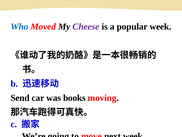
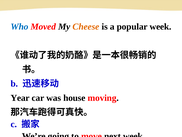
Cheese colour: purple -> orange
Send: Send -> Year
books: books -> house
